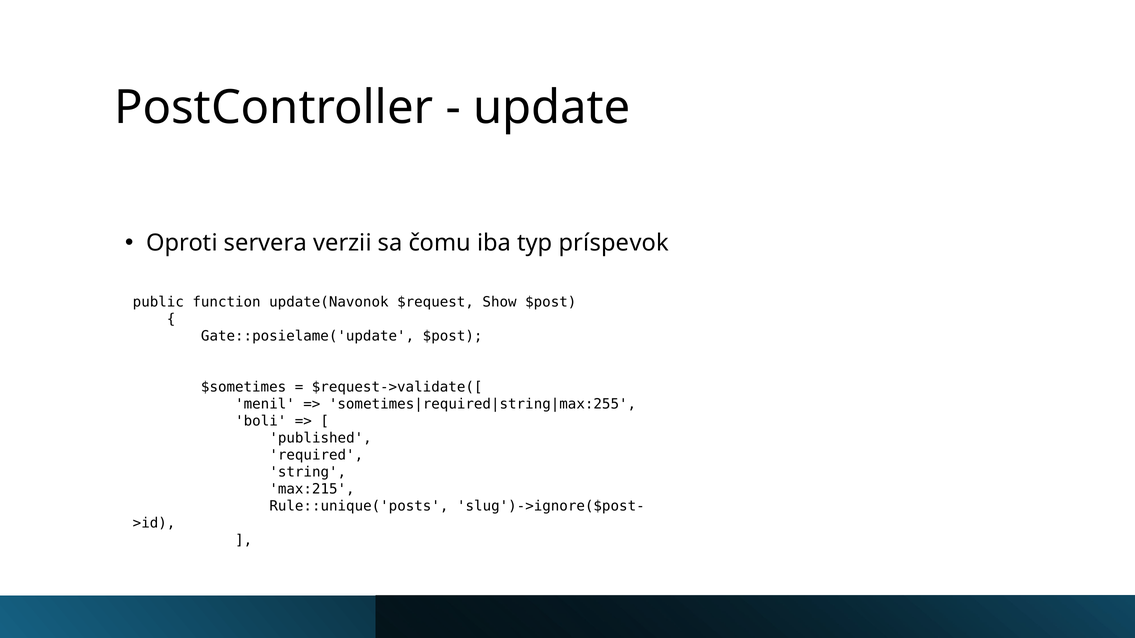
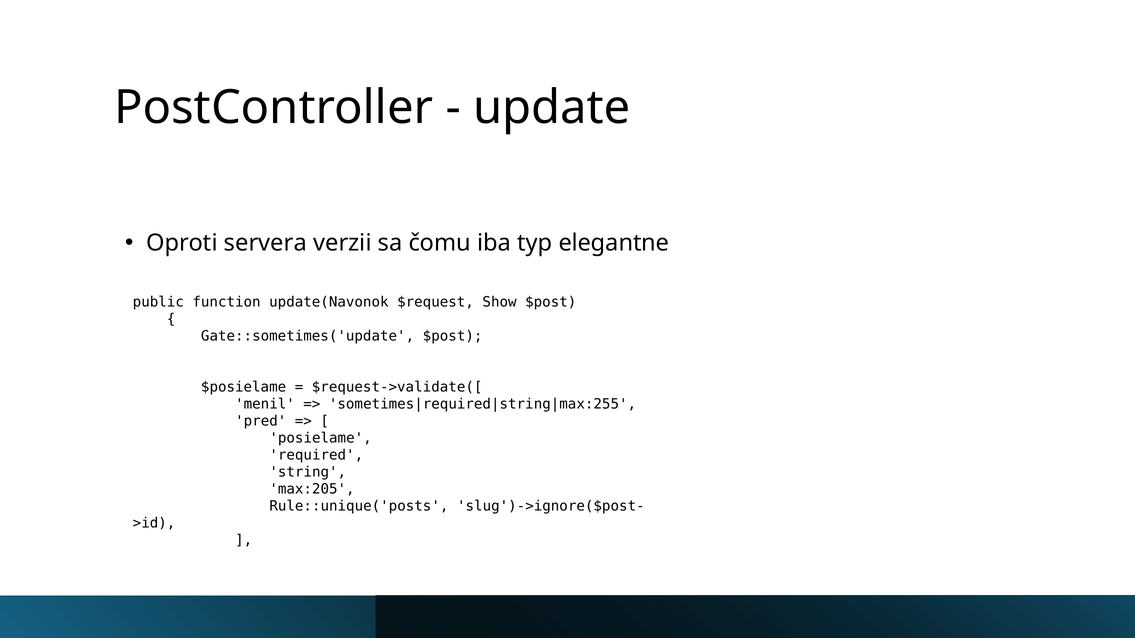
príspevok: príspevok -> elegantne
Gate::posielame('update: Gate::posielame('update -> Gate::sometimes('update
$sometimes: $sometimes -> $posielame
boli: boli -> pred
published: published -> posielame
max:215: max:215 -> max:205
